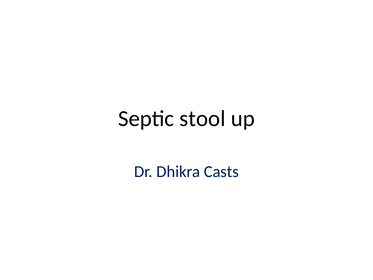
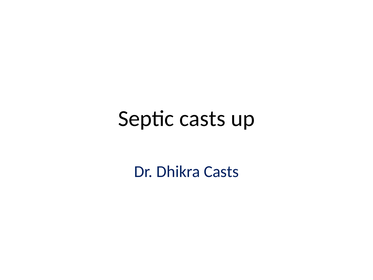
Septic stool: stool -> casts
